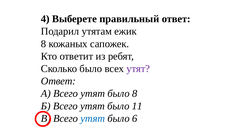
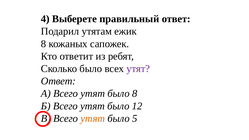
11: 11 -> 12
утят at (93, 118) colour: blue -> orange
6: 6 -> 5
